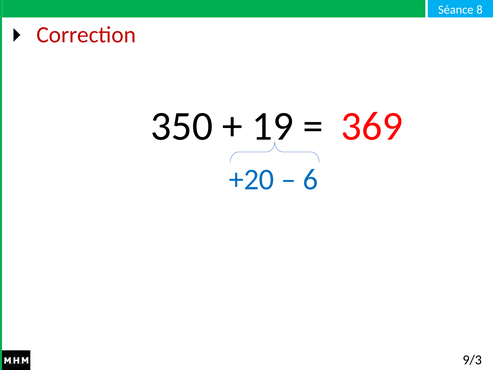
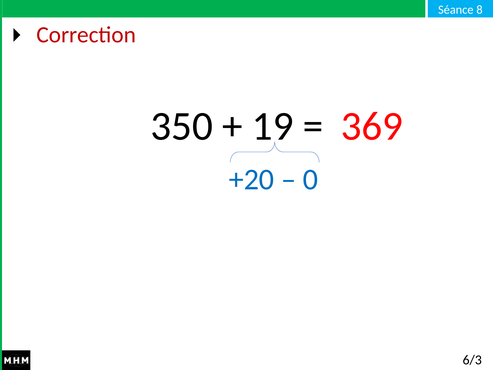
6: 6 -> 0
9/3: 9/3 -> 6/3
